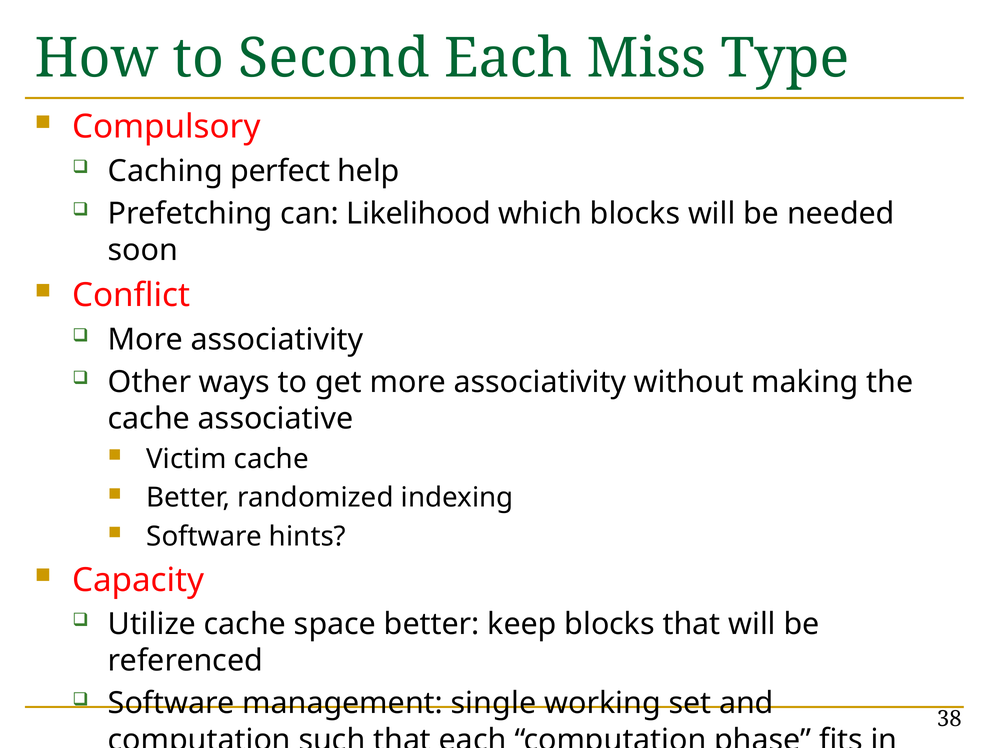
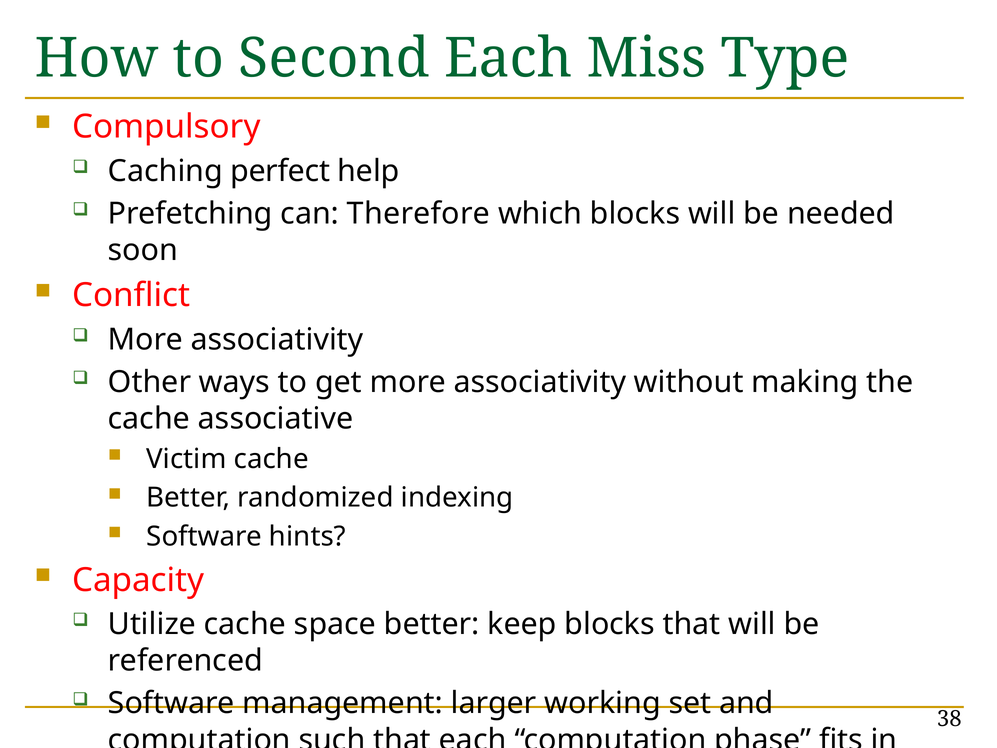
Likelihood: Likelihood -> Therefore
single: single -> larger
